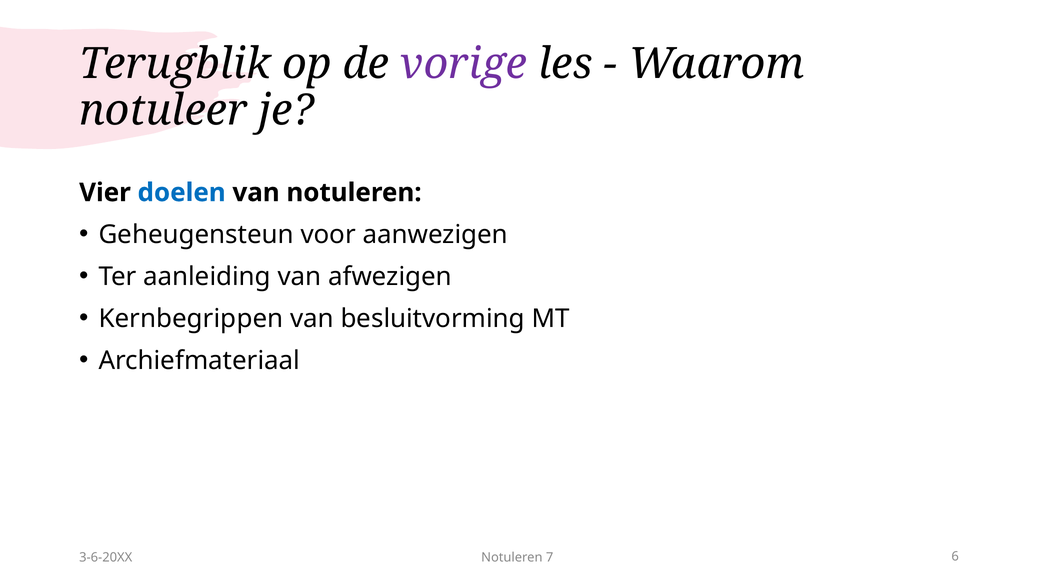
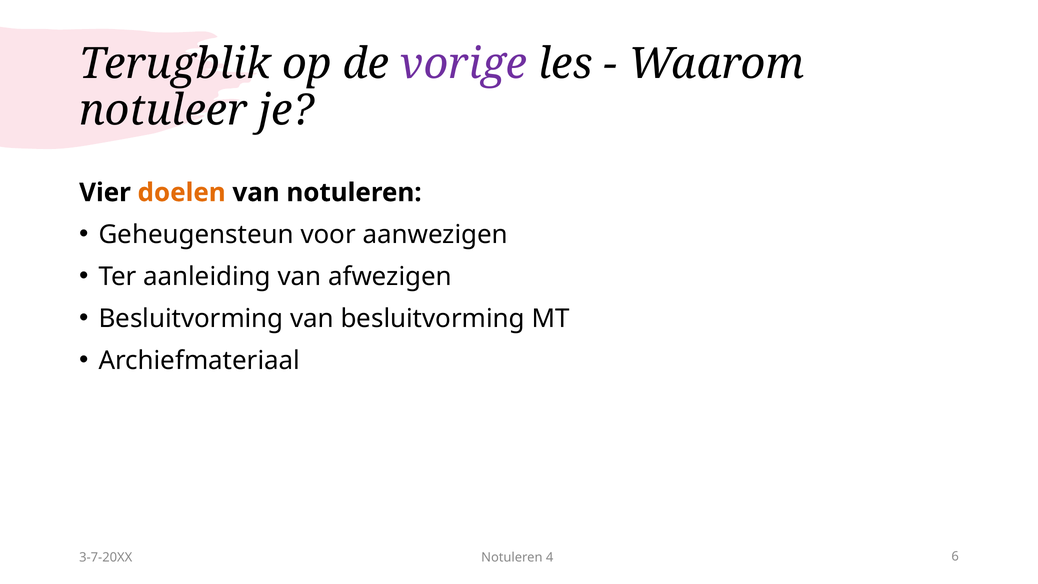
doelen colour: blue -> orange
Kernbegrippen at (191, 318): Kernbegrippen -> Besluitvorming
3-6-20XX: 3-6-20XX -> 3-7-20XX
7: 7 -> 4
